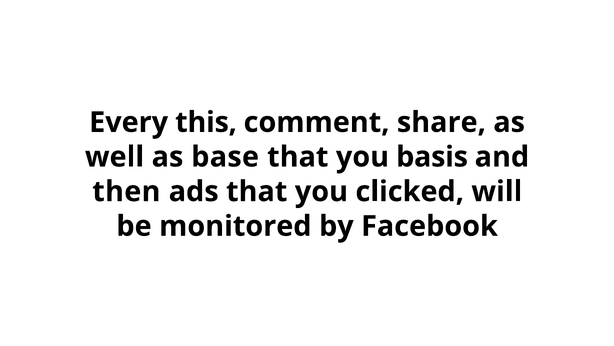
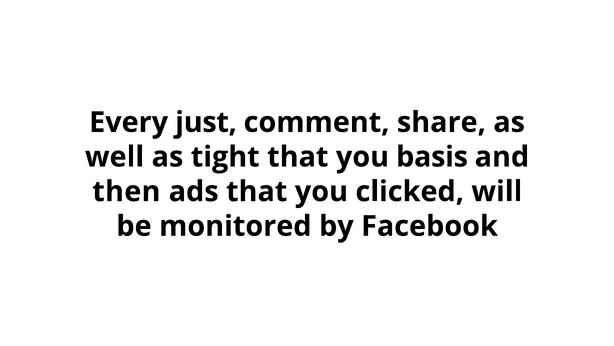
this: this -> just
base: base -> tight
